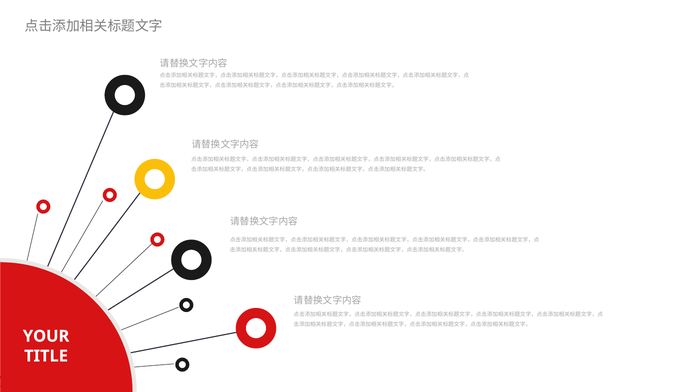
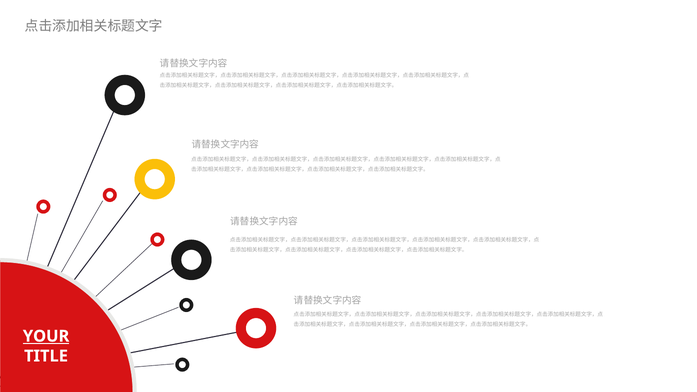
YOUR underline: none -> present
